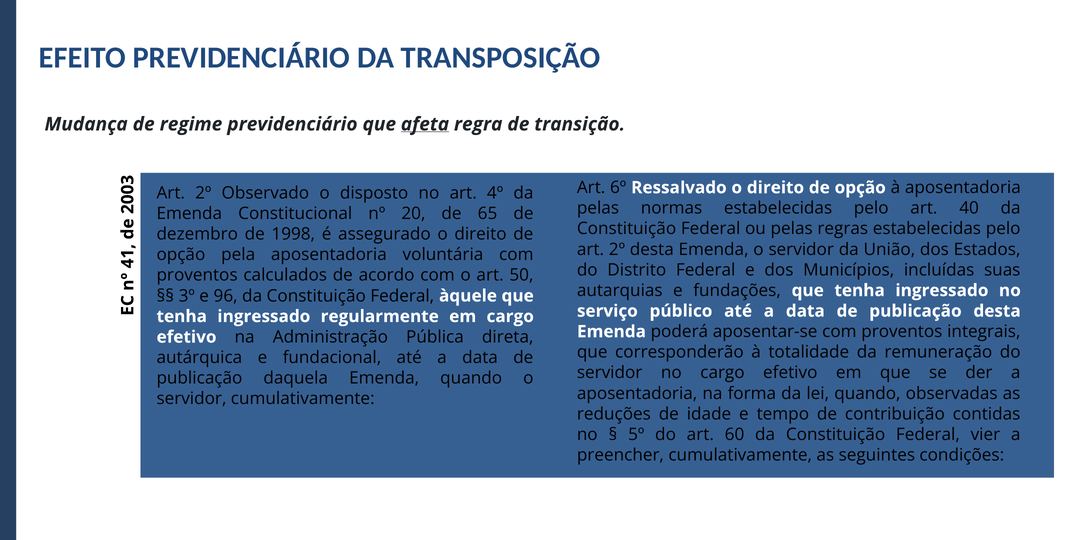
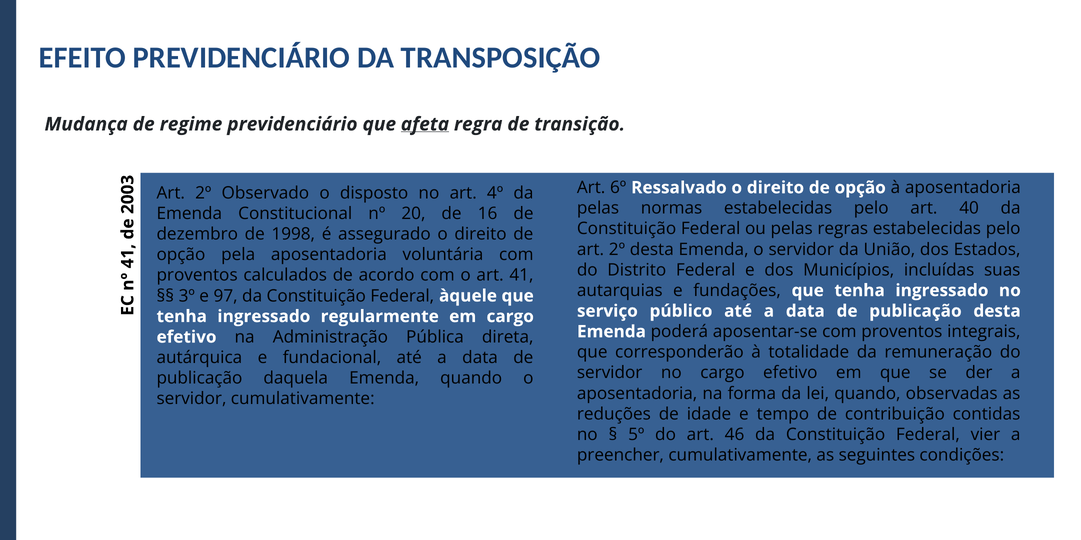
65: 65 -> 16
50: 50 -> 41
96: 96 -> 97
60: 60 -> 46
